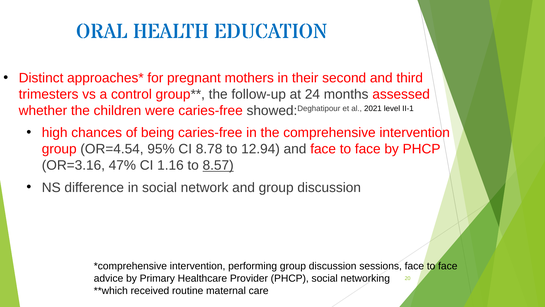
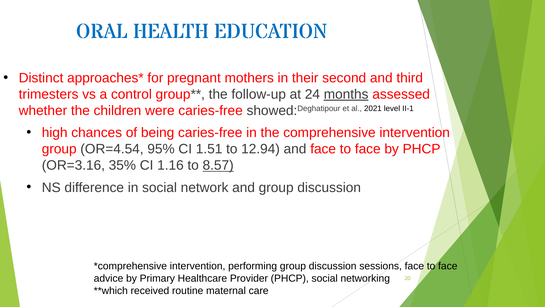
months underline: none -> present
8.78: 8.78 -> 1.51
47%: 47% -> 35%
